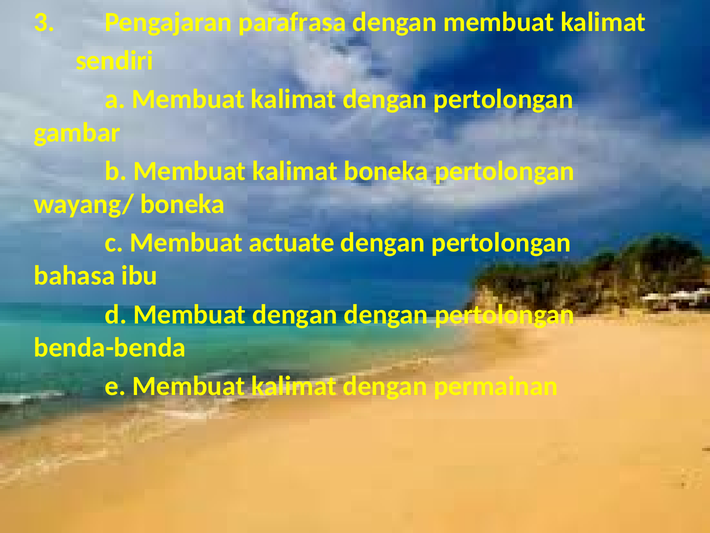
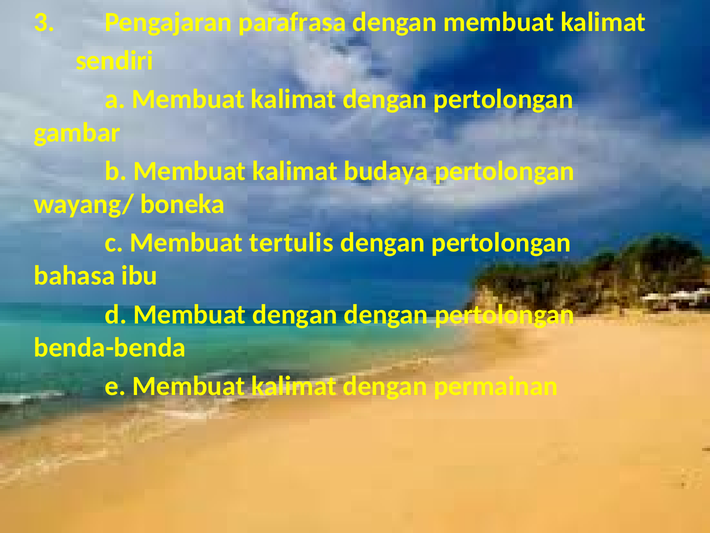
kalimat boneka: boneka -> budaya
actuate: actuate -> tertulis
